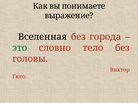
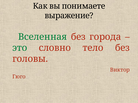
Вселенная colour: black -> green
